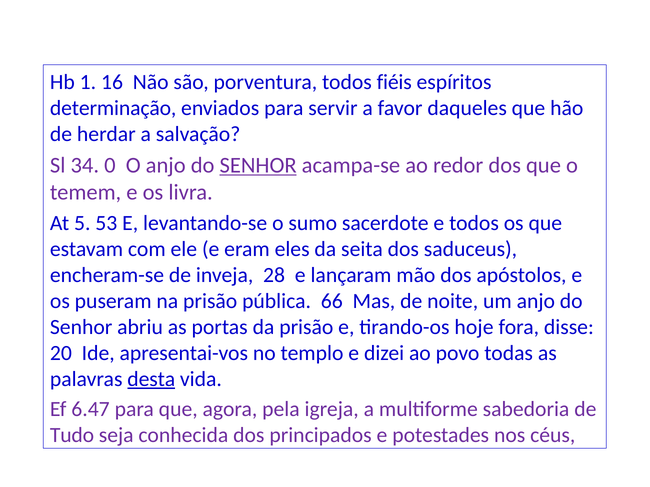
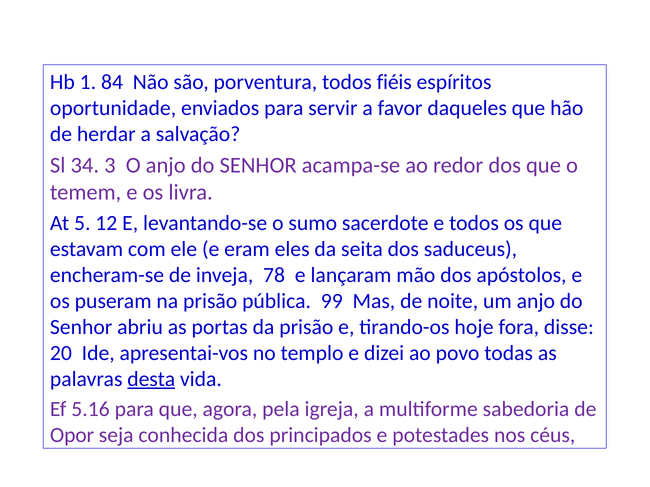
16: 16 -> 84
determinação: determinação -> oportunidade
0: 0 -> 3
SENHOR at (258, 165) underline: present -> none
53: 53 -> 12
28: 28 -> 78
66: 66 -> 99
6.47: 6.47 -> 5.16
Tudo: Tudo -> Opor
